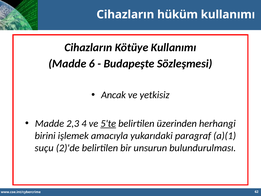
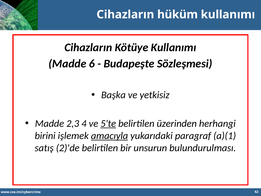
Ancak: Ancak -> Başka
amacıyla underline: none -> present
suçu: suçu -> satış
